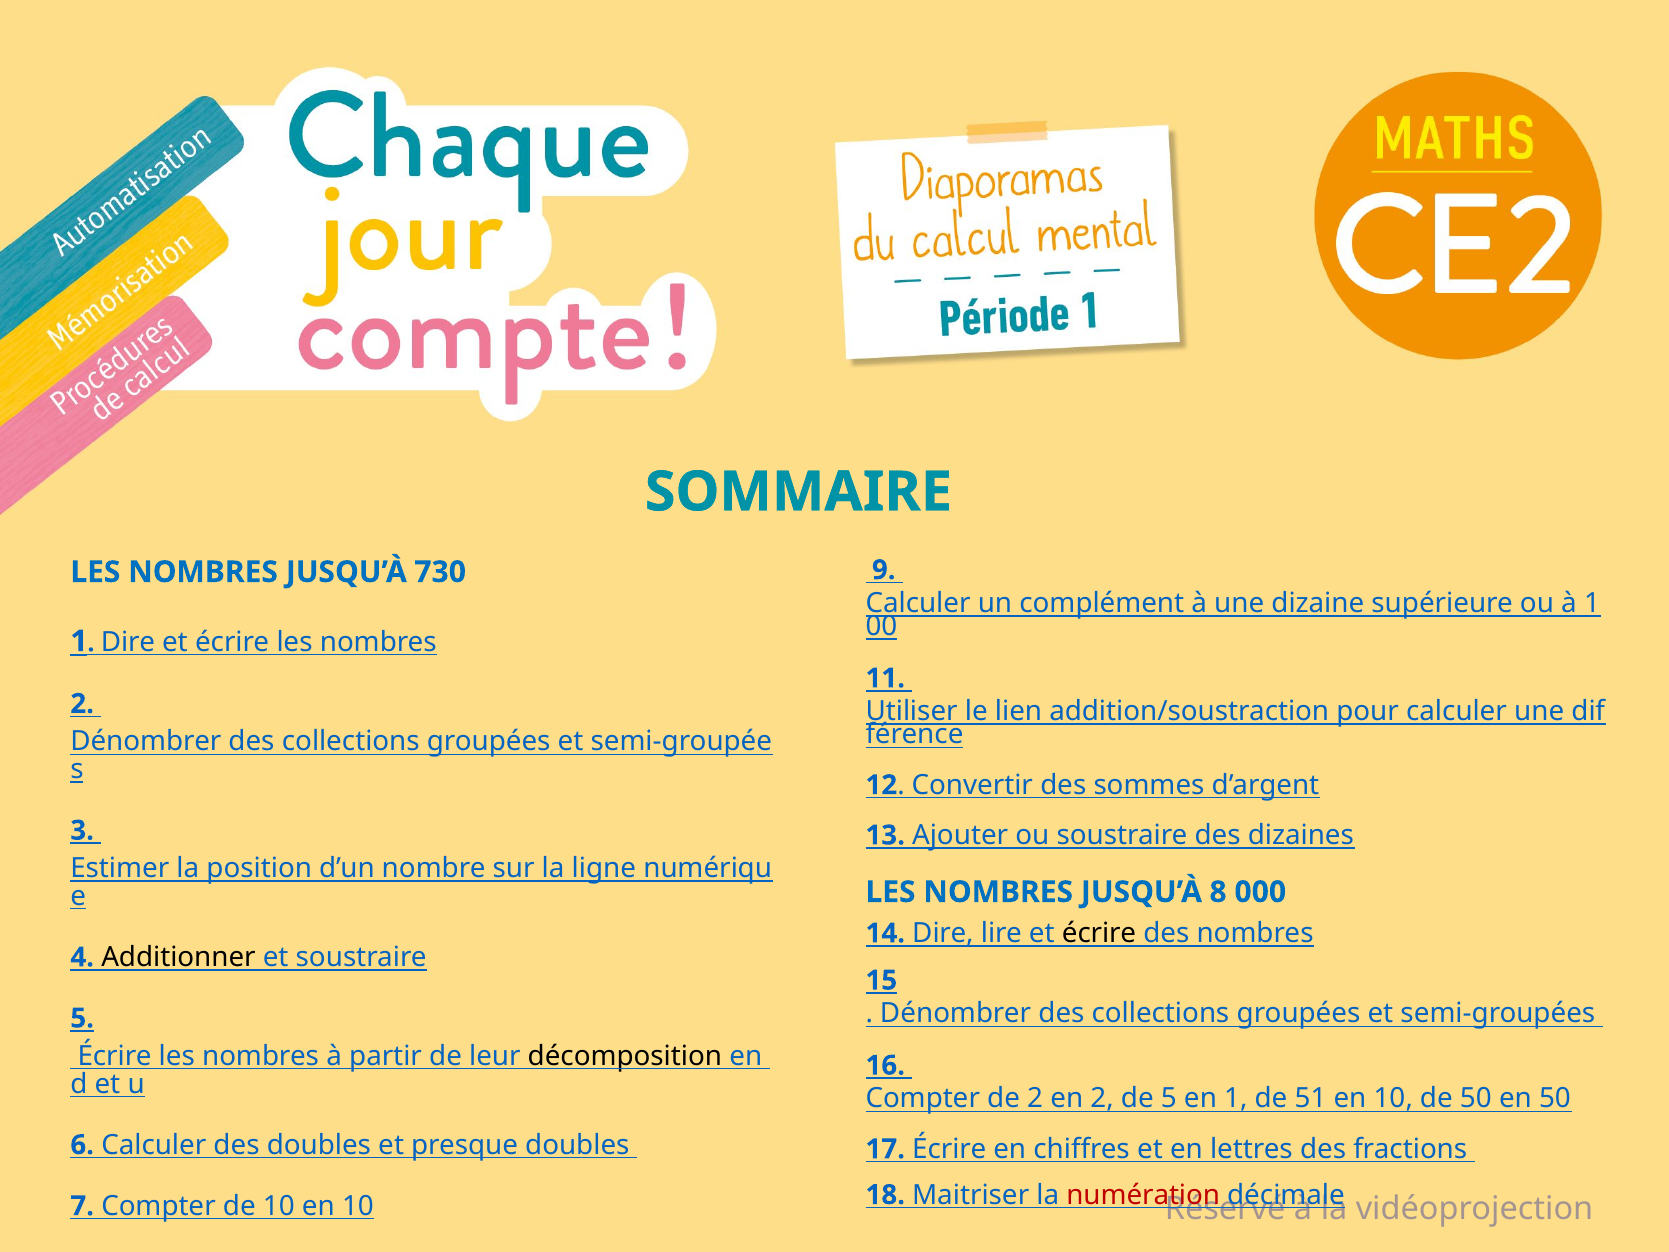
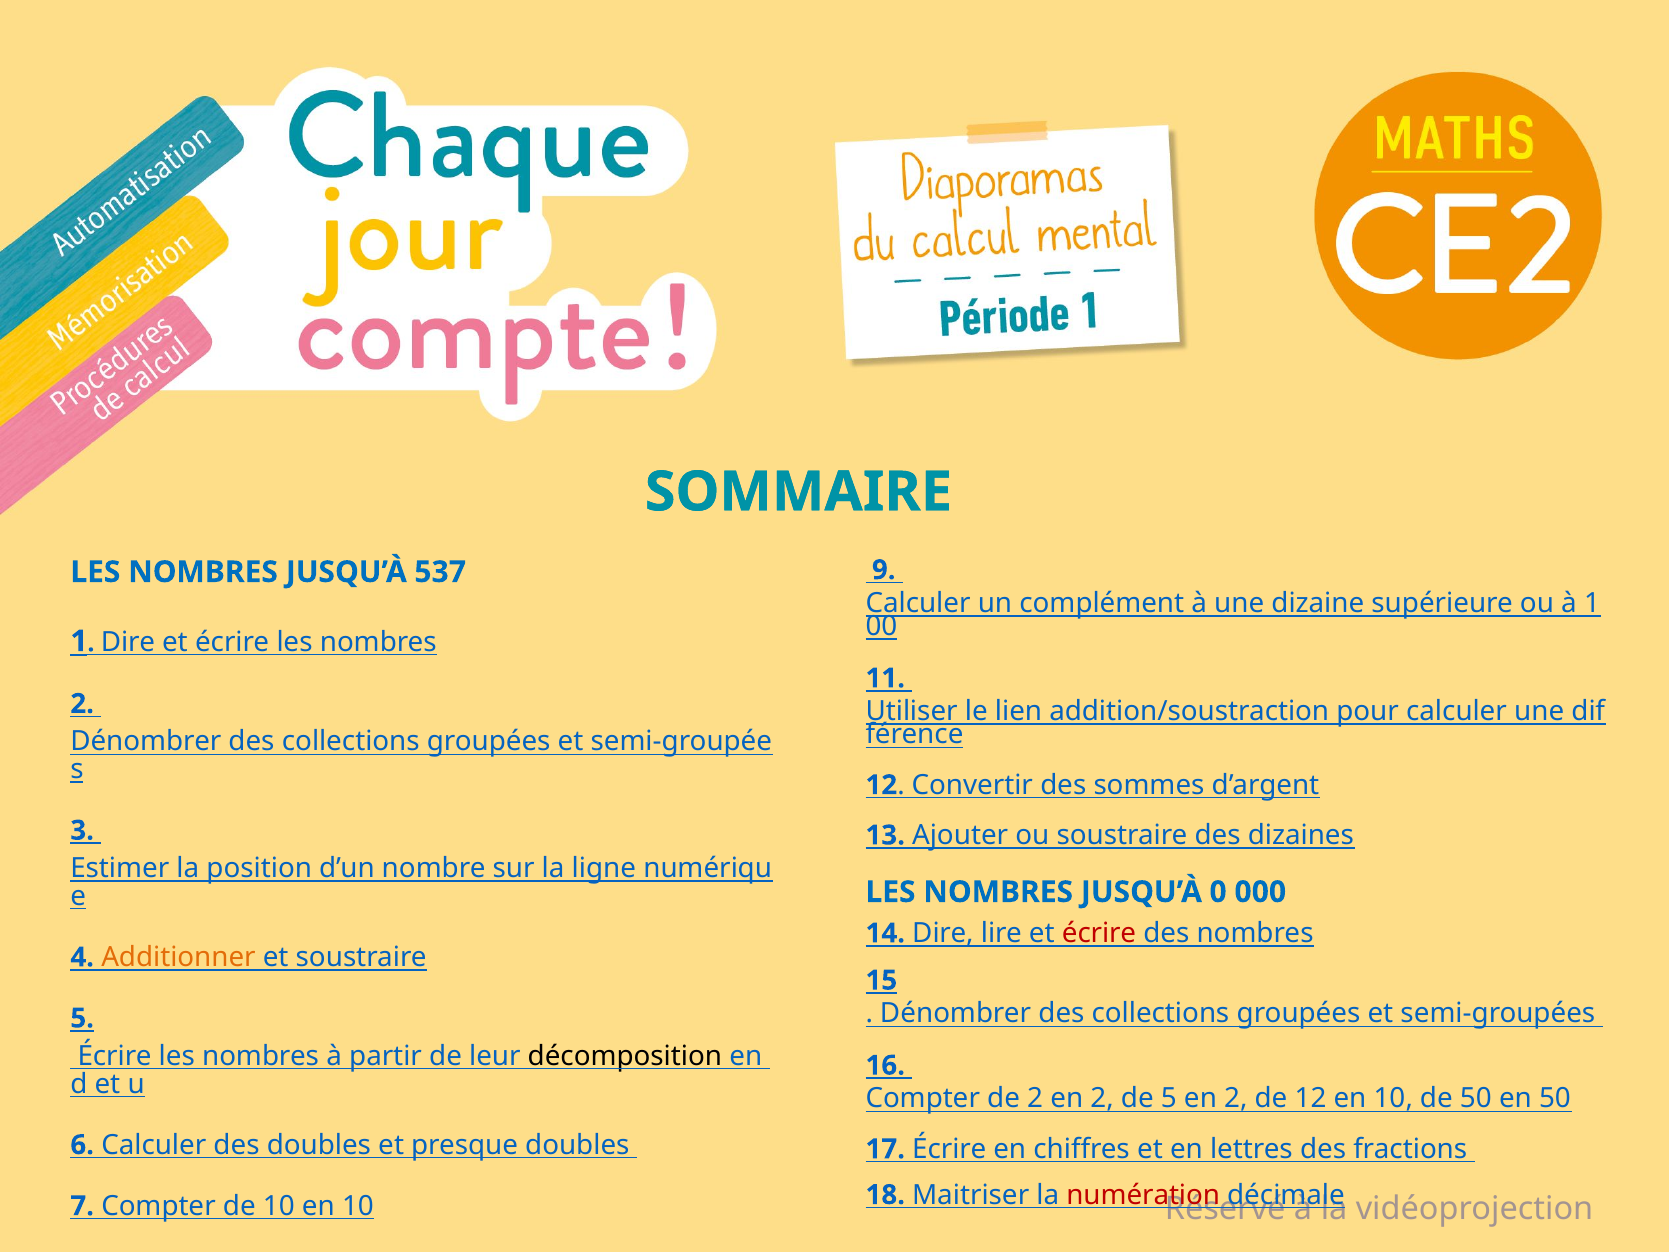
730: 730 -> 537
JUSQU’À 8: 8 -> 0
écrire at (1099, 933) colour: black -> red
Additionner colour: black -> orange
5 en 1: 1 -> 2
de 51: 51 -> 12
